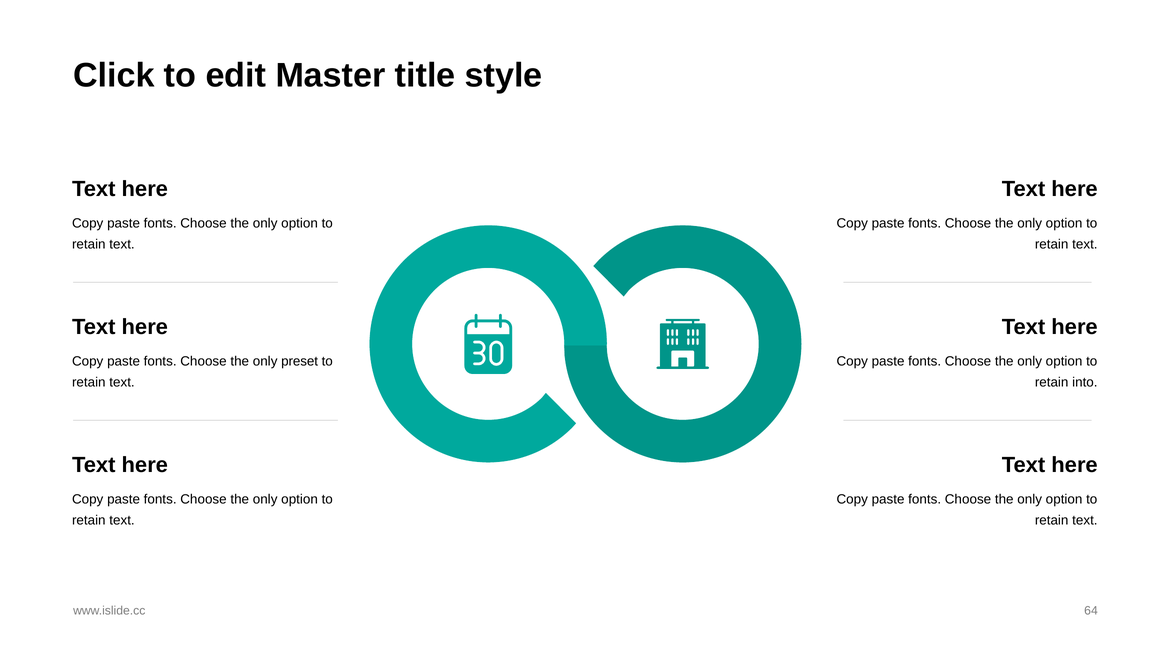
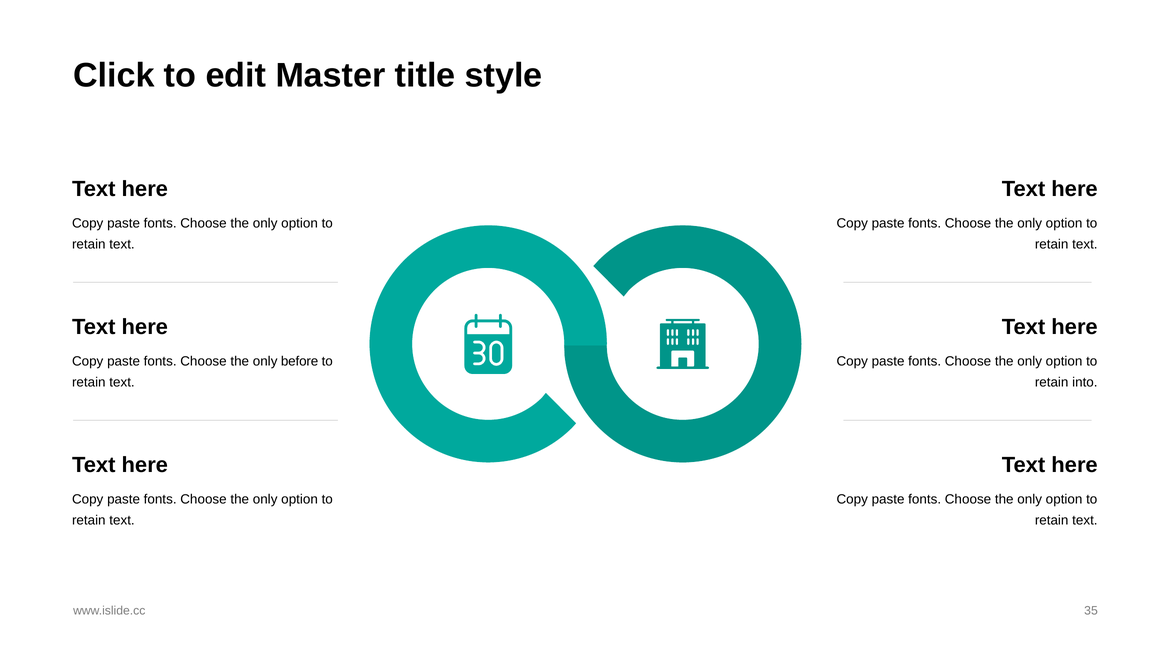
preset: preset -> before
64: 64 -> 35
